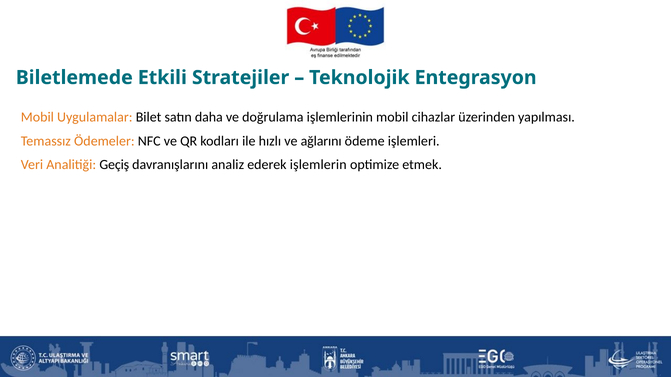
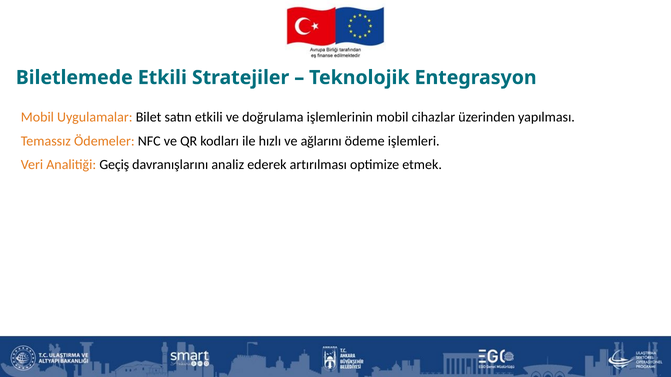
satın daha: daha -> etkili
işlemlerin: işlemlerin -> artırılması
